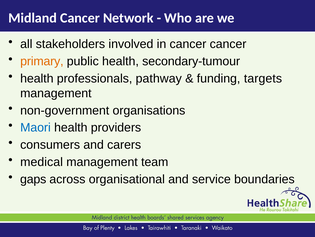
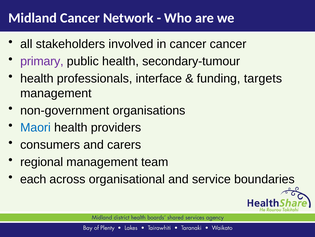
primary colour: orange -> purple
pathway: pathway -> interface
medical: medical -> regional
gaps: gaps -> each
